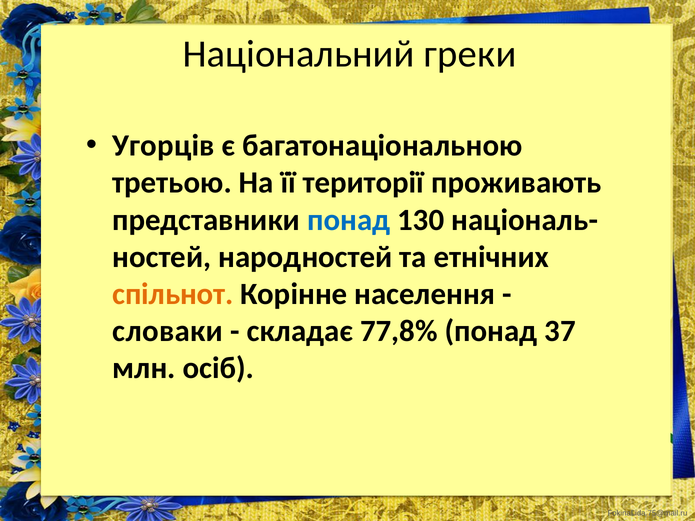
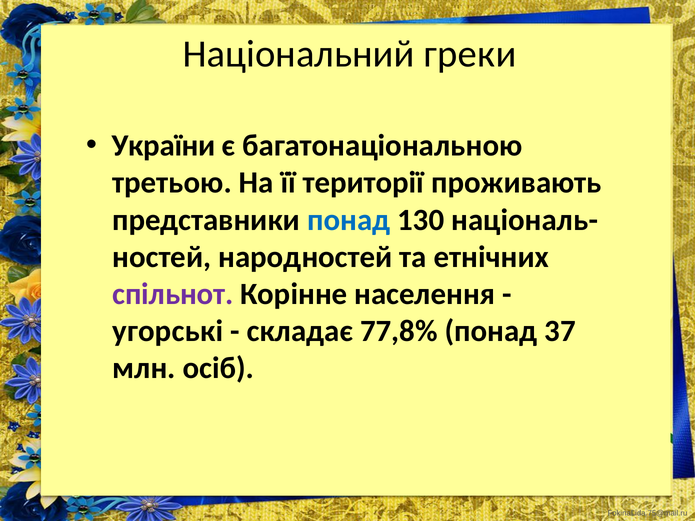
Угорців: Угорців -> України
спільнот colour: orange -> purple
словаки: словаки -> угорські
